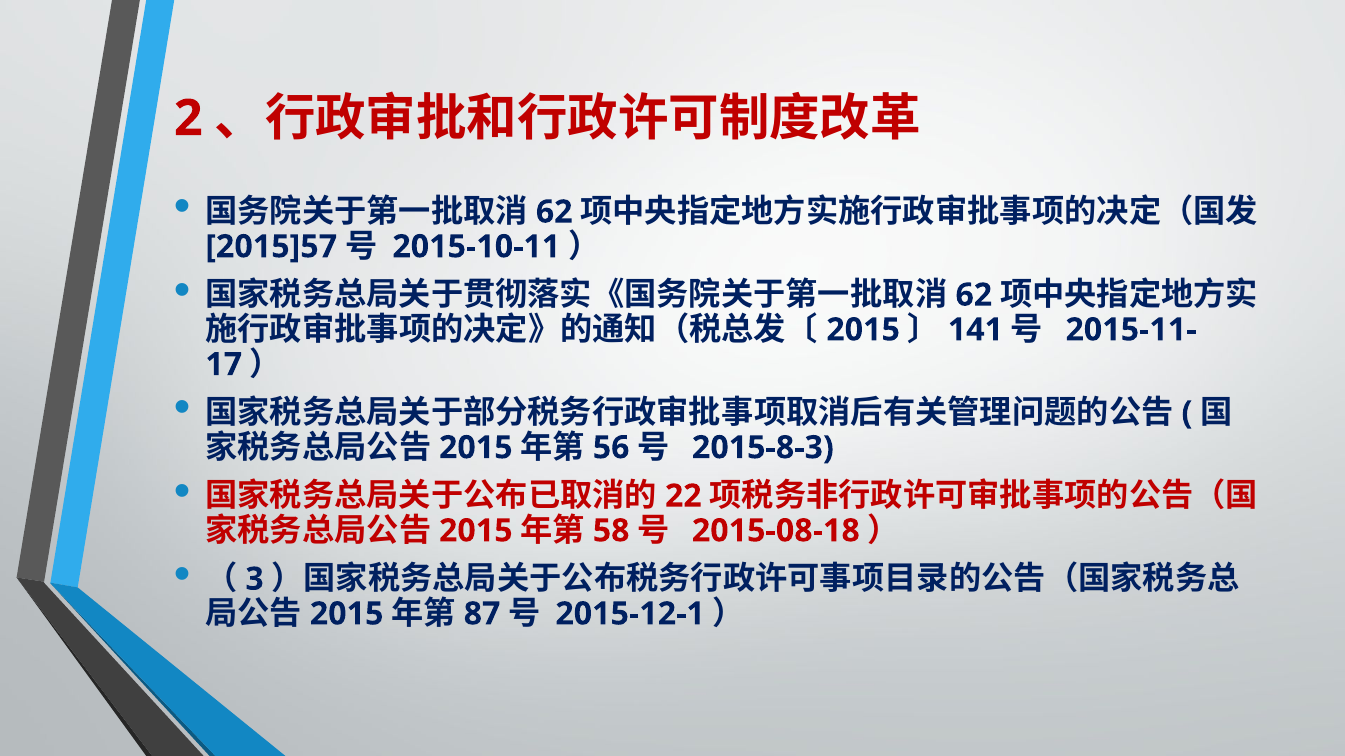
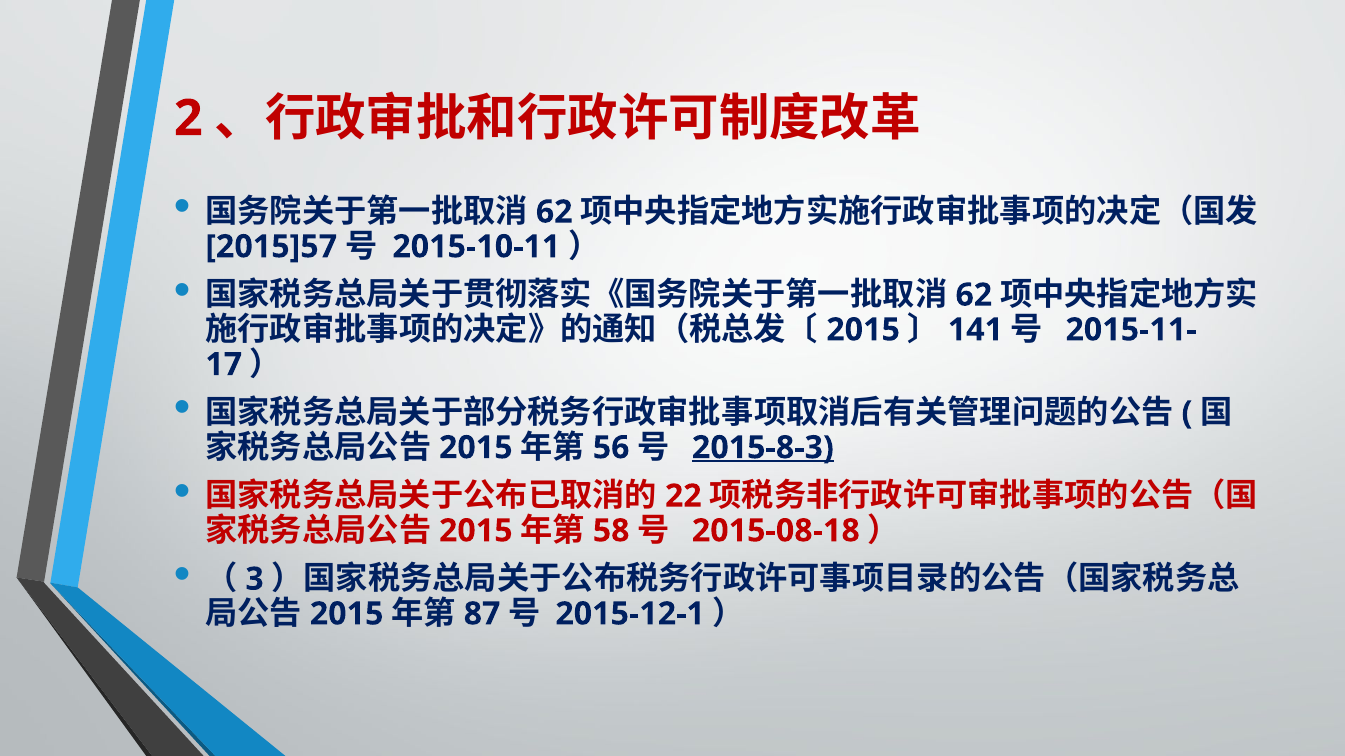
2015-8-3 underline: none -> present
